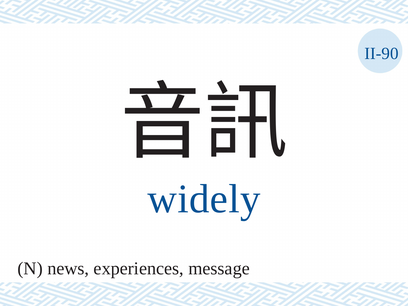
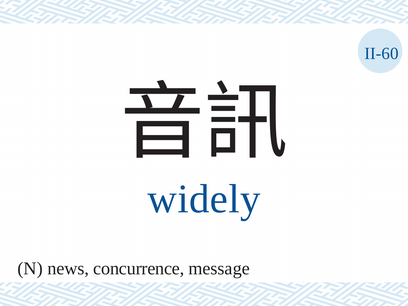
II-90: II-90 -> II-60
experiences: experiences -> concurrence
